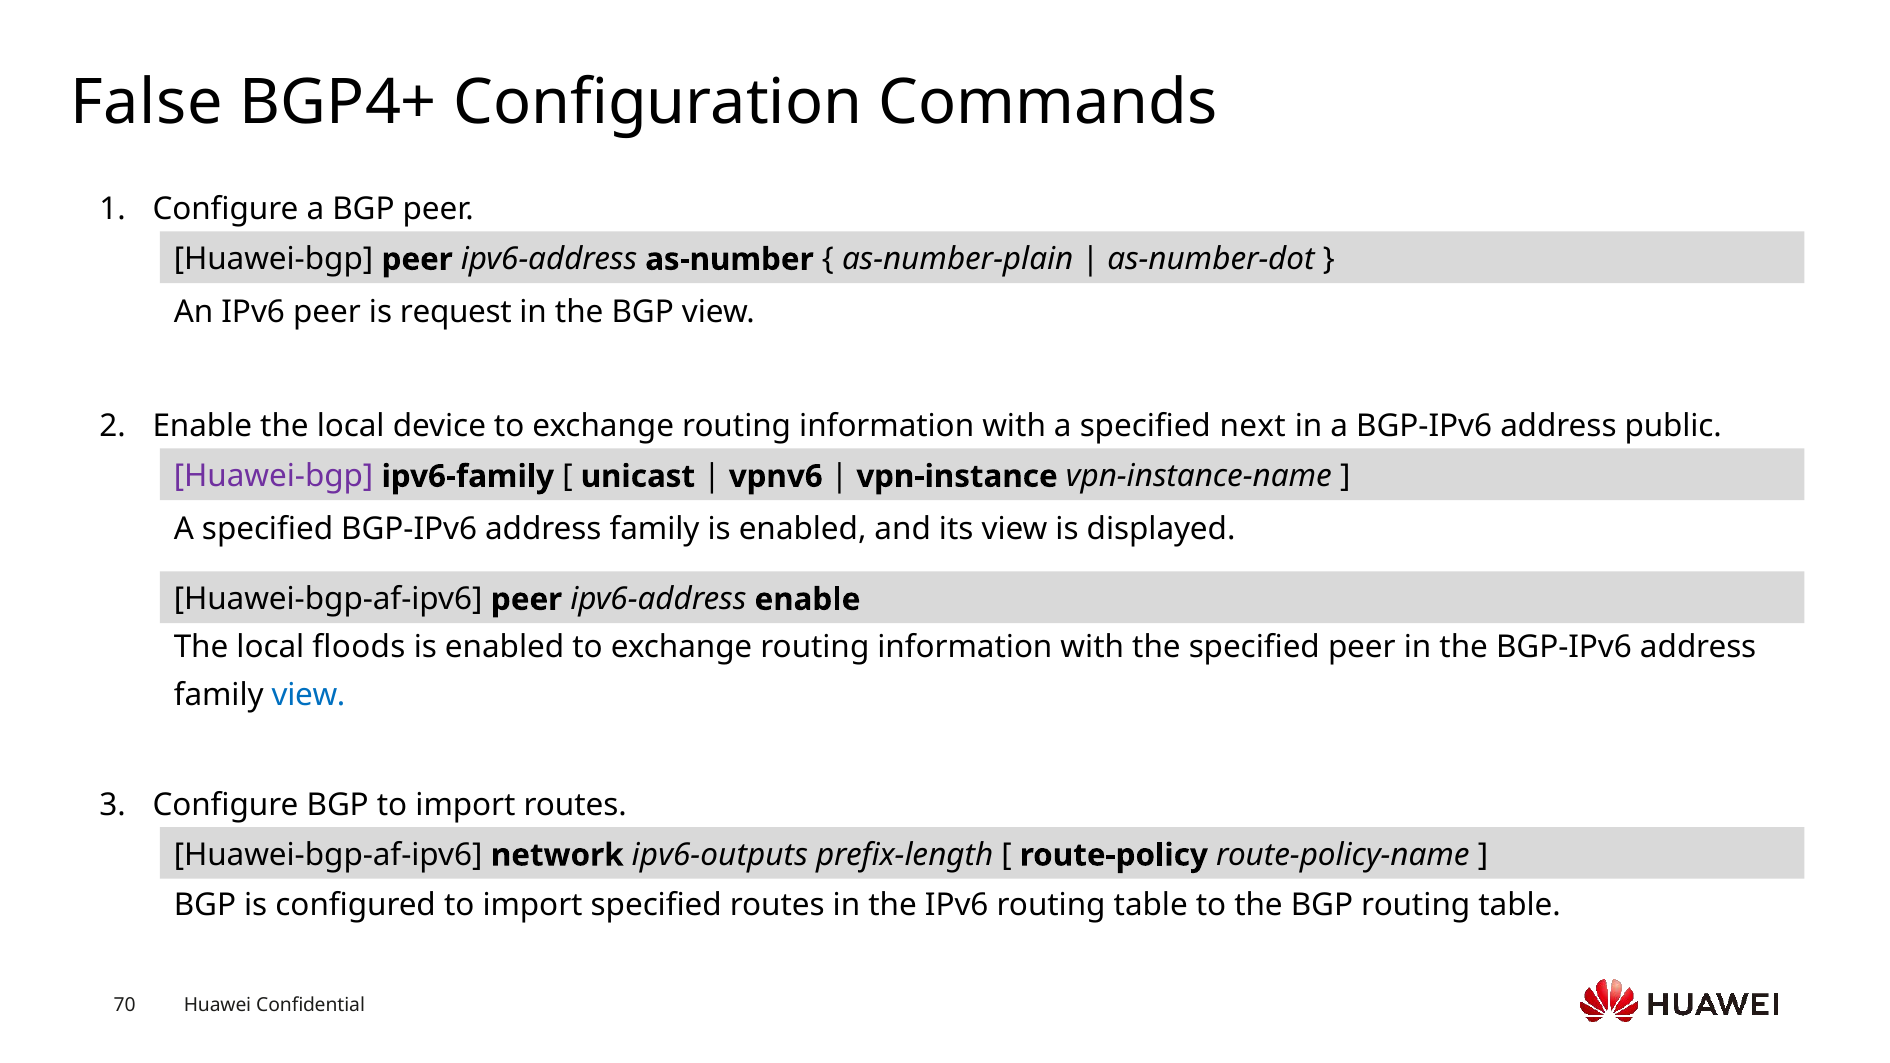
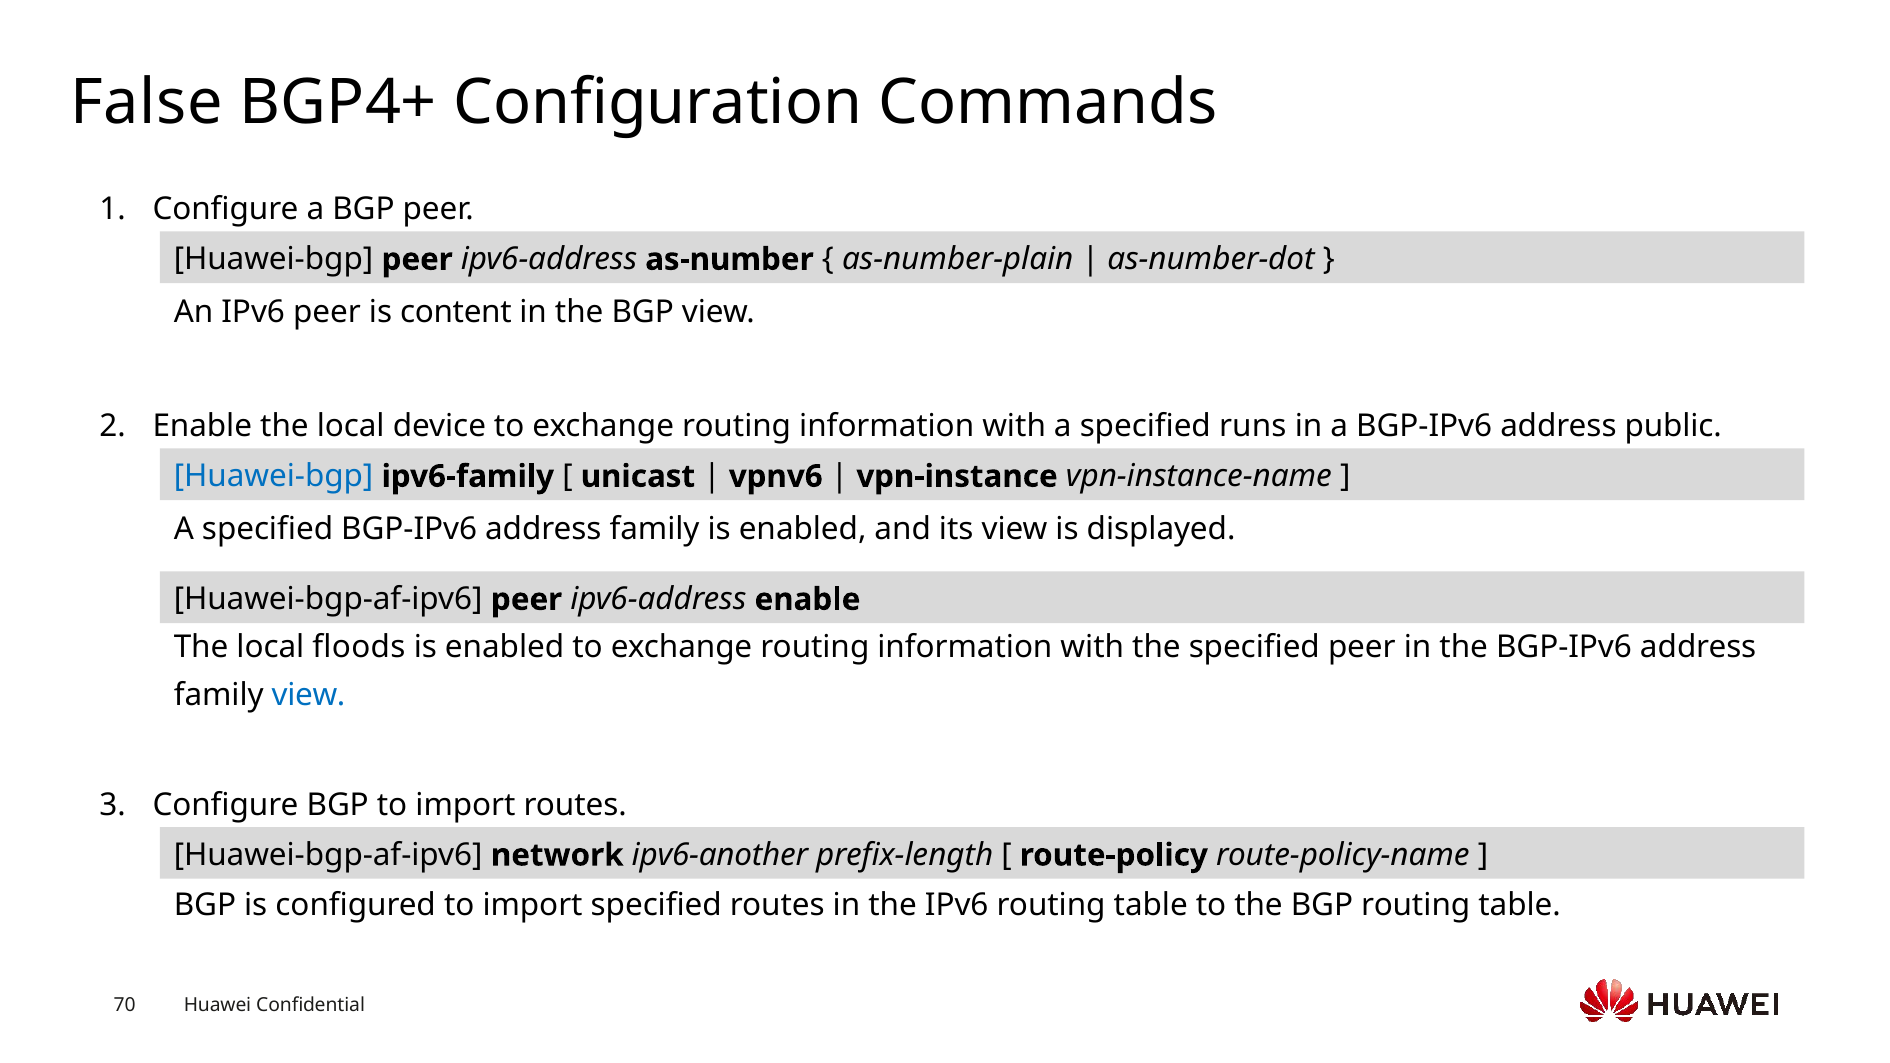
request: request -> content
next: next -> runs
Huawei-bgp at (274, 476) colour: purple -> blue
ipv6-outputs: ipv6-outputs -> ipv6-another
